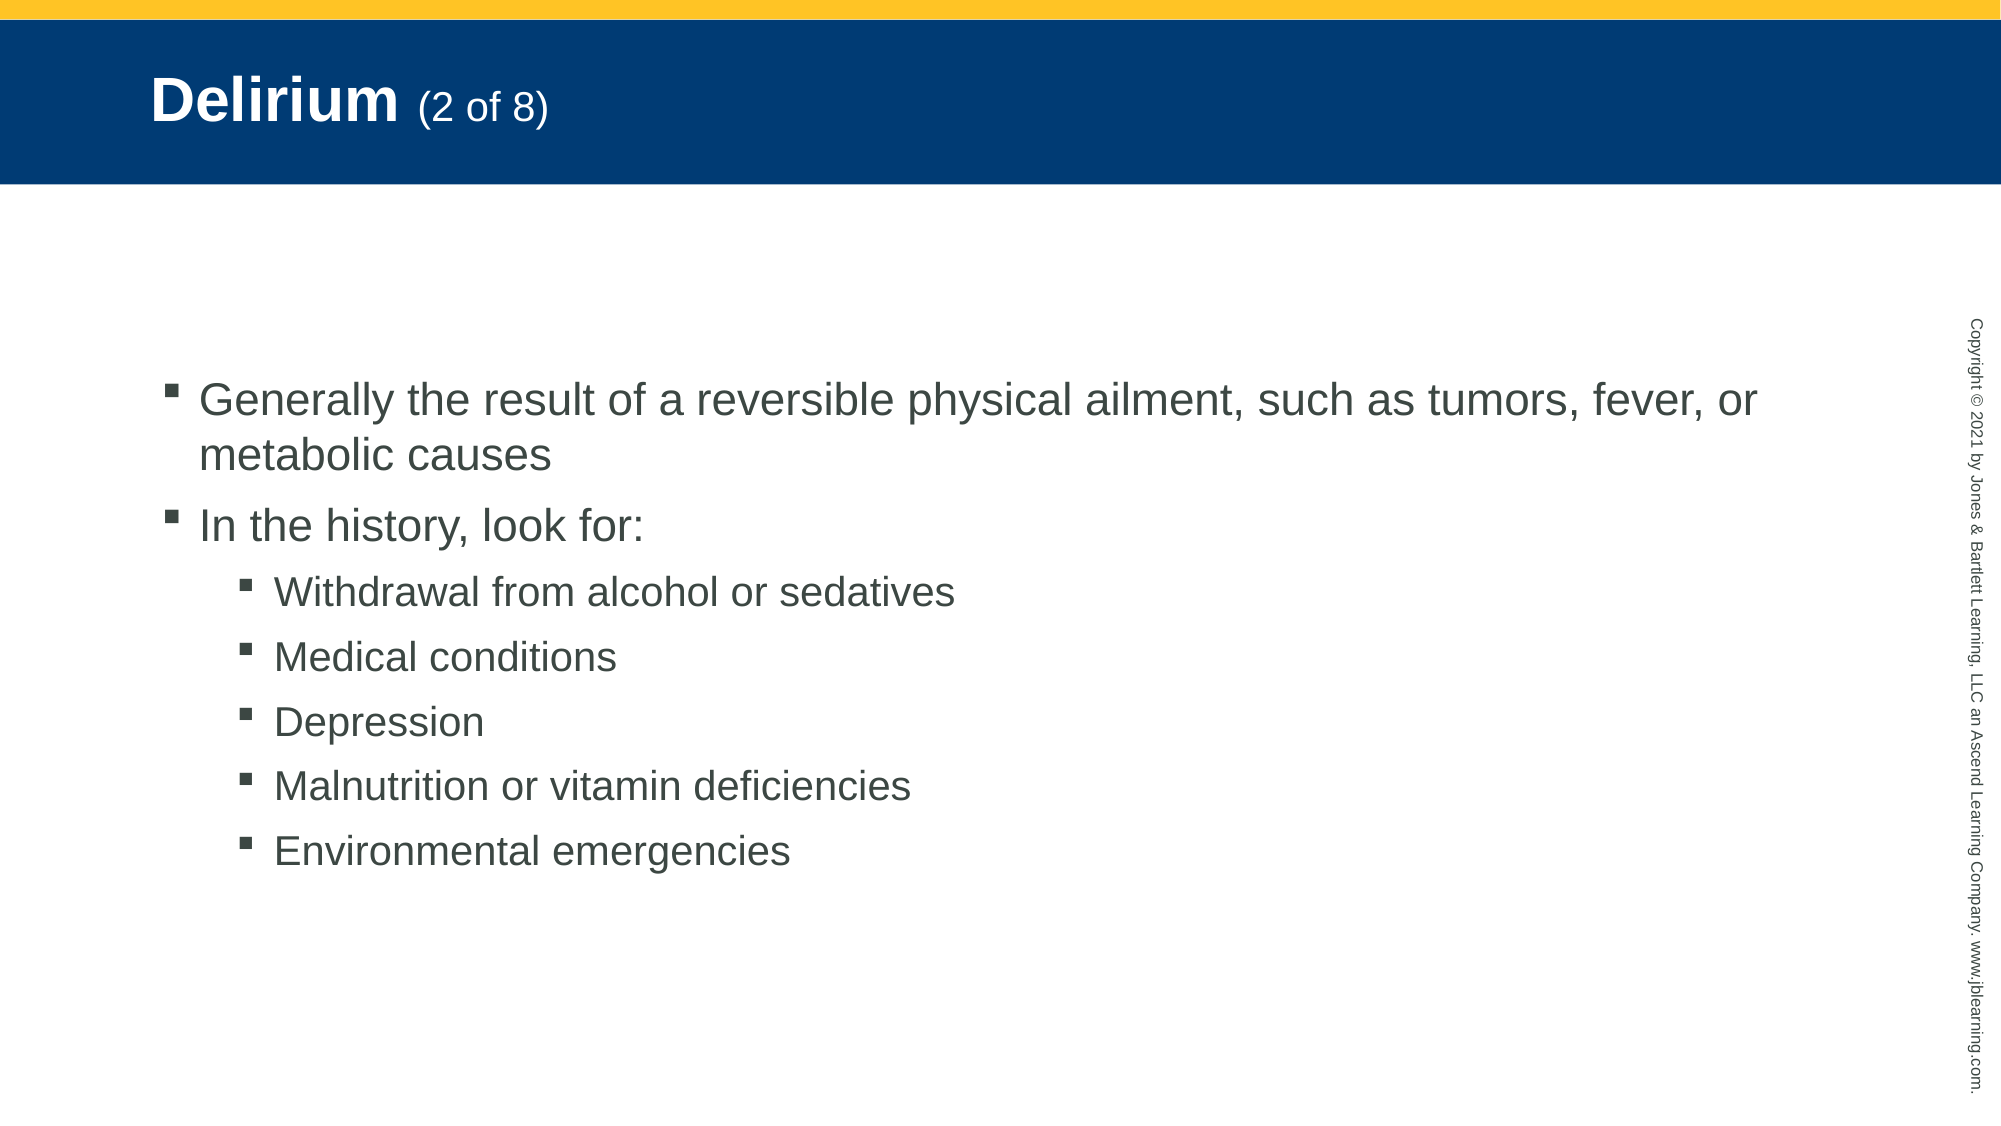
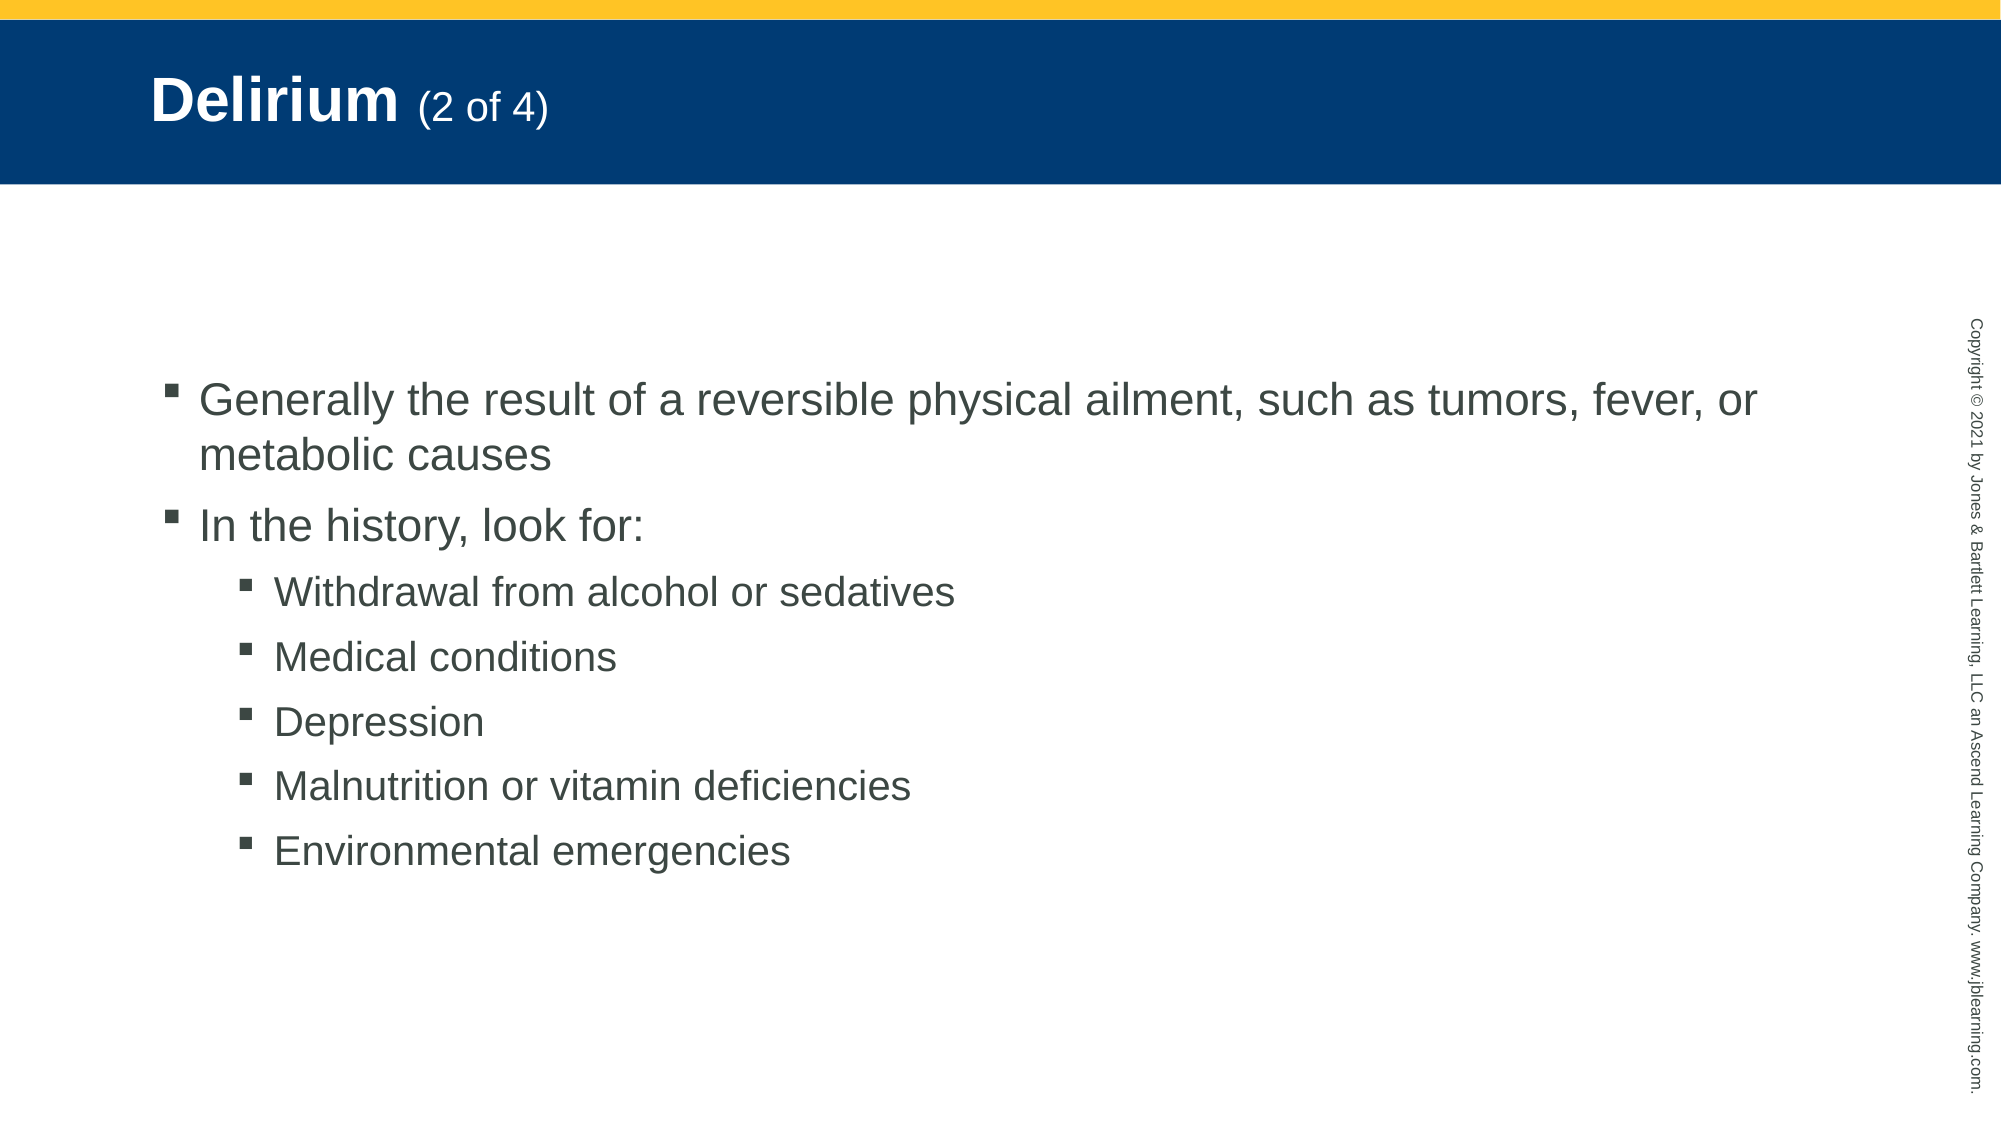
8: 8 -> 4
